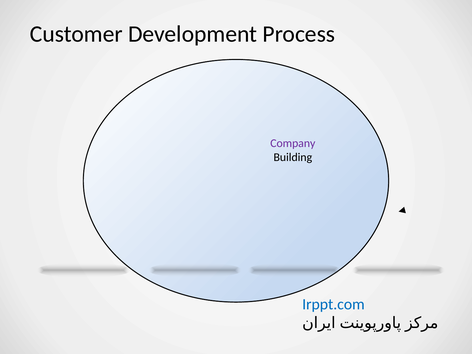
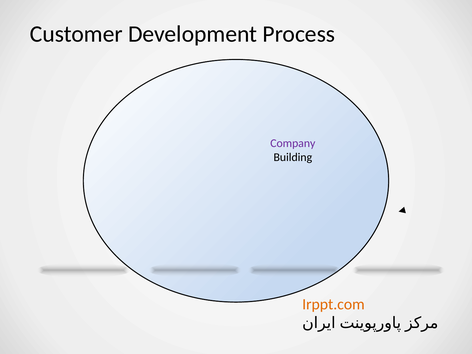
Irppt.com colour: blue -> orange
